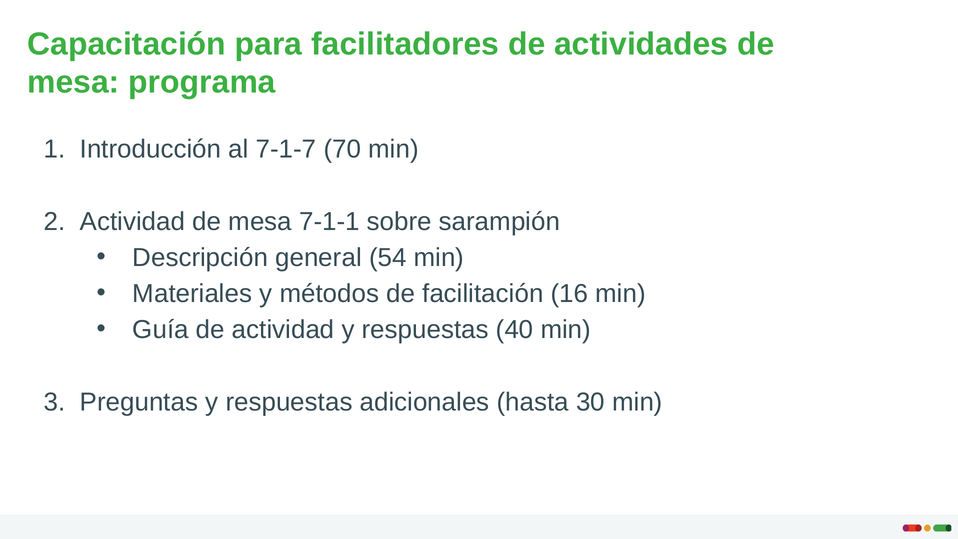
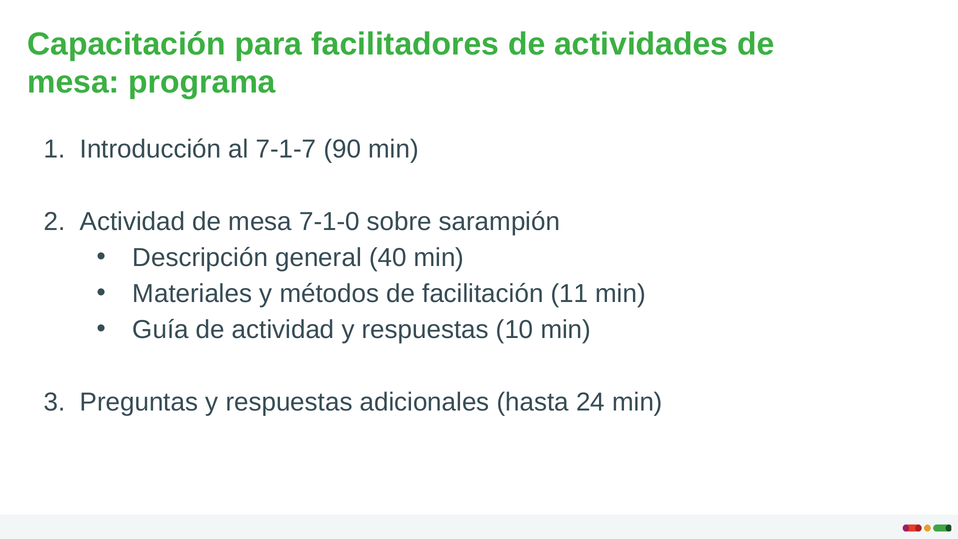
70: 70 -> 90
7-1-1: 7-1-1 -> 7-1-0
54: 54 -> 40
16: 16 -> 11
40: 40 -> 10
30: 30 -> 24
